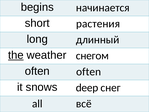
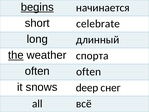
begins underline: none -> present
растения: растения -> celebrate
снегом: снегом -> спорта
